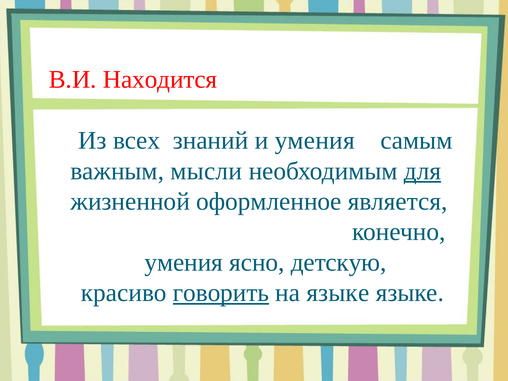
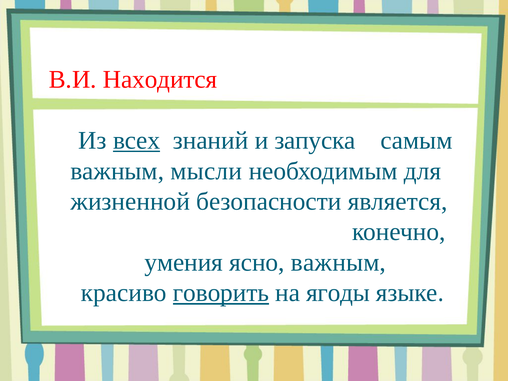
всех underline: none -> present
и умения: умения -> запуска
для underline: present -> none
оформленное: оформленное -> безопасности
ясно детскую: детскую -> важным
на языке: языке -> ягоды
